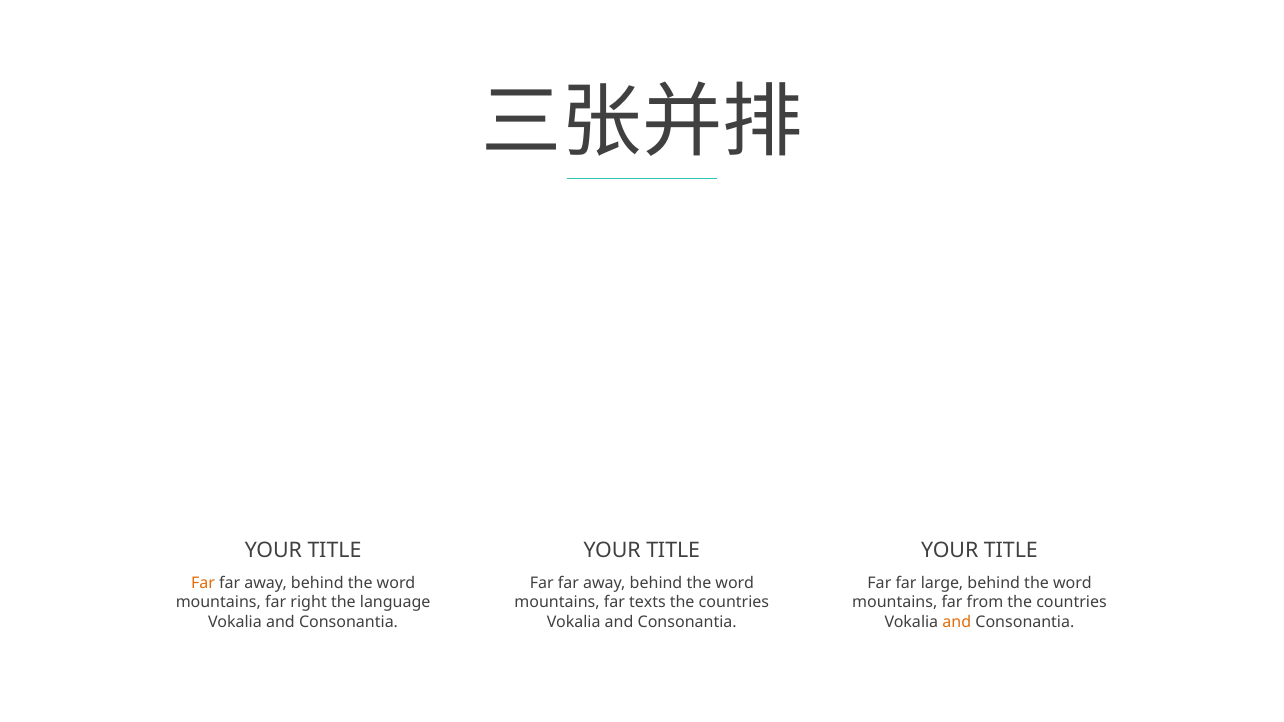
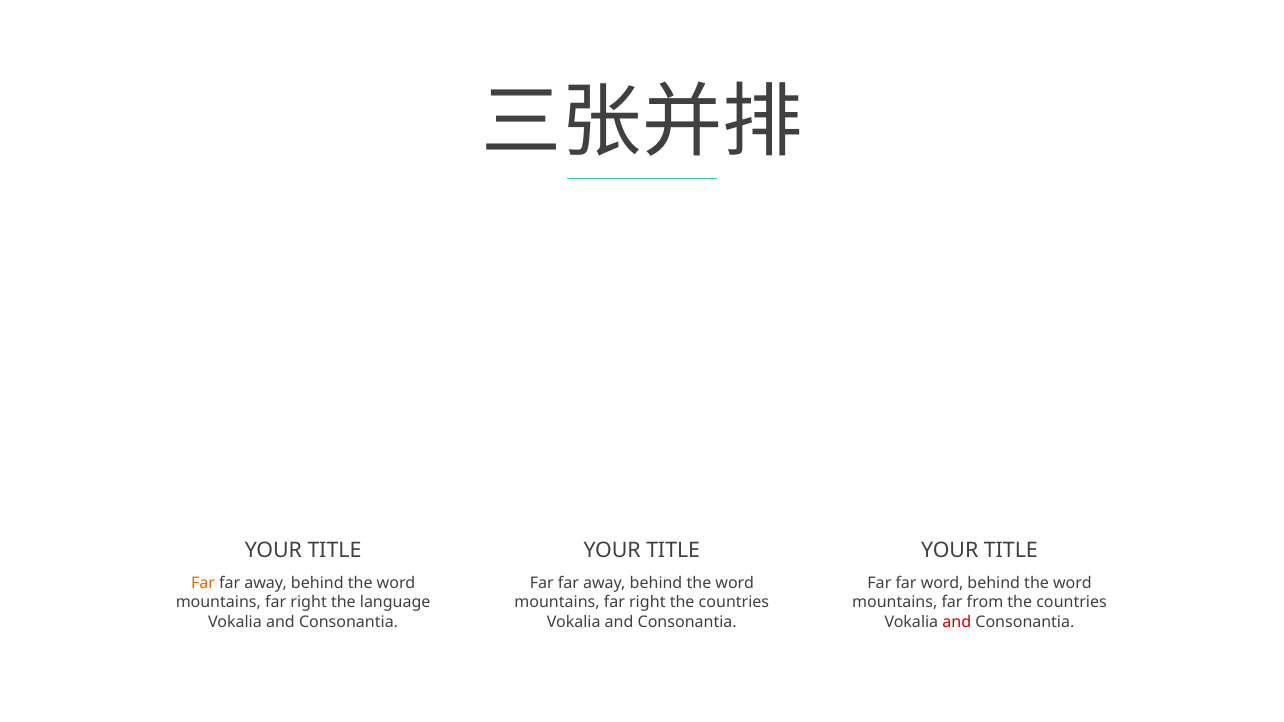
far large: large -> word
texts at (647, 603): texts -> right
and at (957, 622) colour: orange -> red
